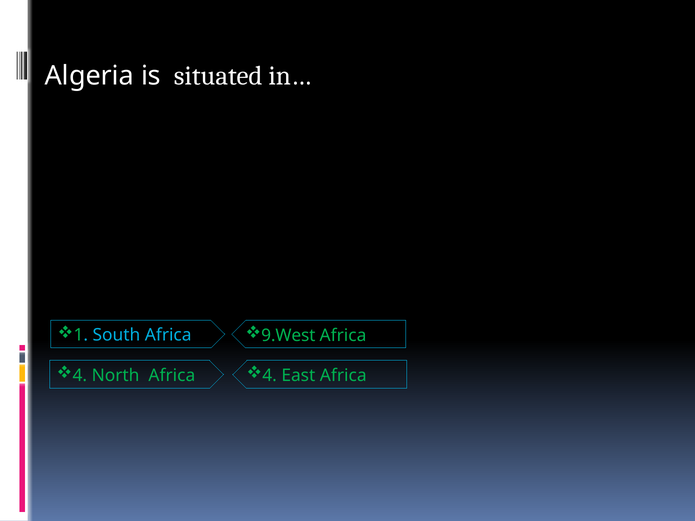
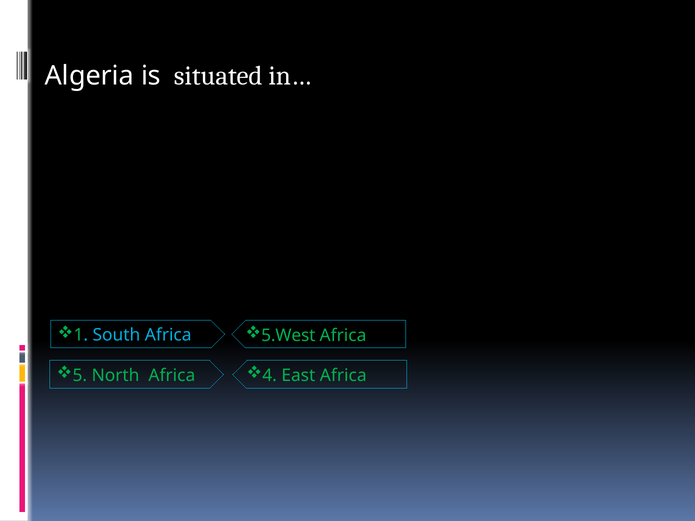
9.West: 9.West -> 5.West
4 at (80, 376): 4 -> 5
